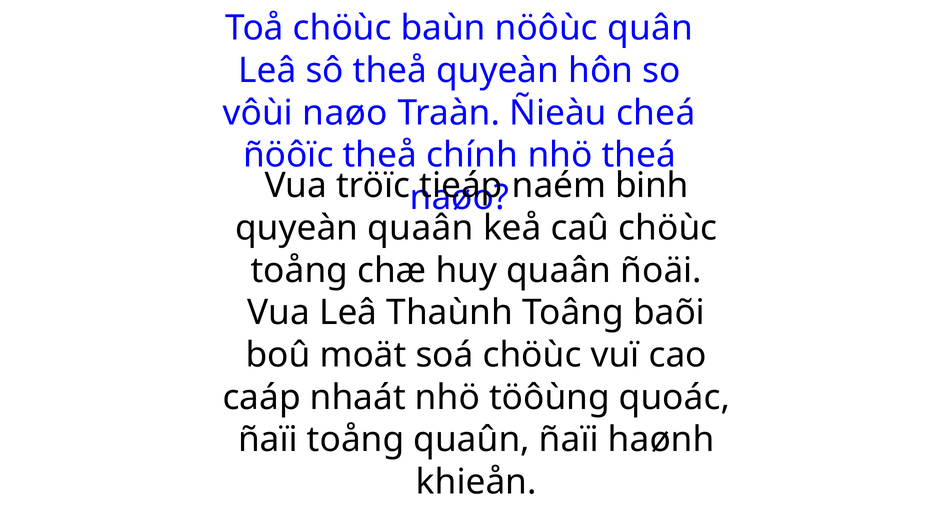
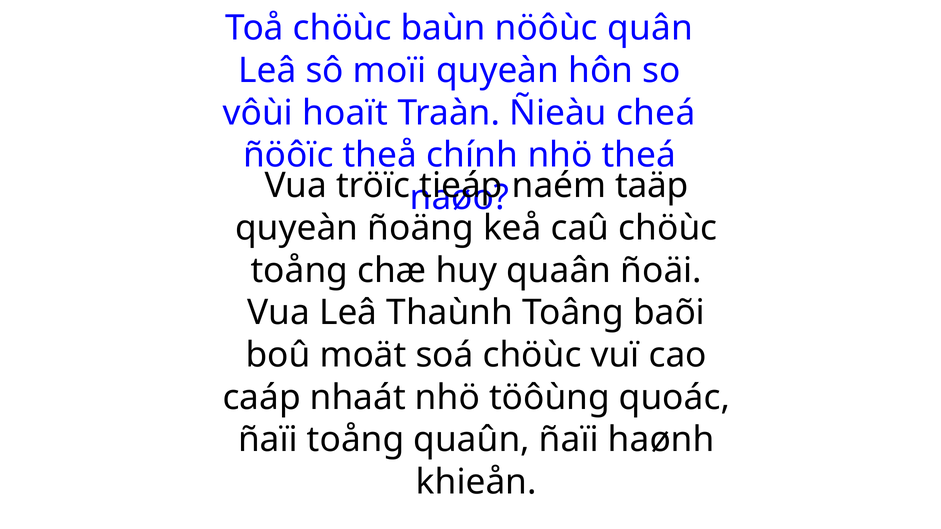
sô theå: theå -> moïi
vôùi naøo: naøo -> hoaït
binh: binh -> taäp
quyeàn quaân: quaân -> ñoäng
